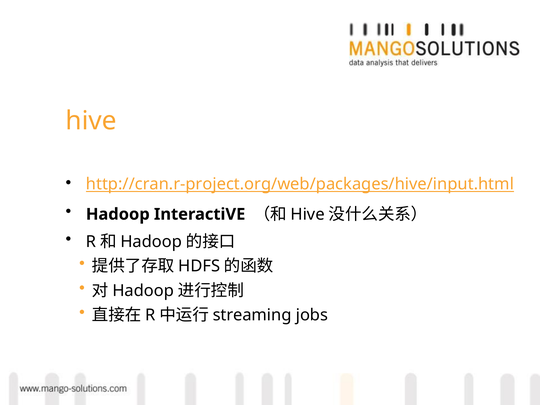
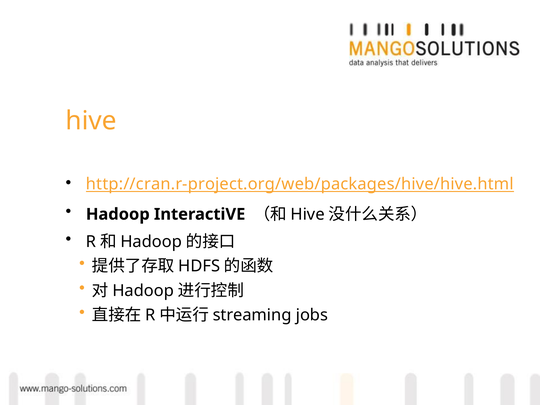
http://cran.r-project.org/web/packages/hive/input.html: http://cran.r-project.org/web/packages/hive/input.html -> http://cran.r-project.org/web/packages/hive/hive.html
